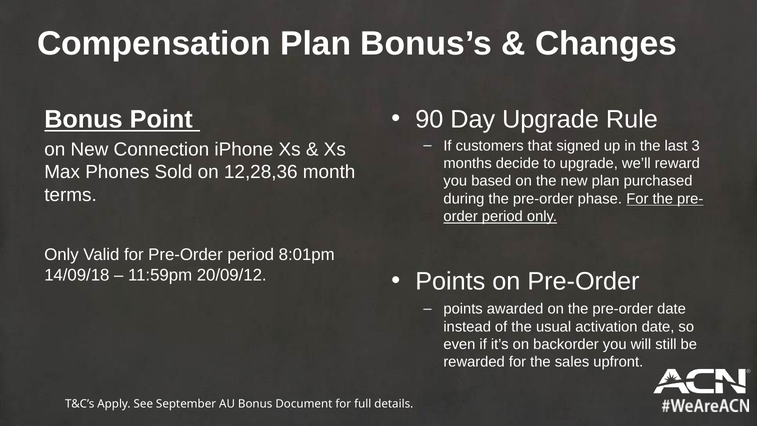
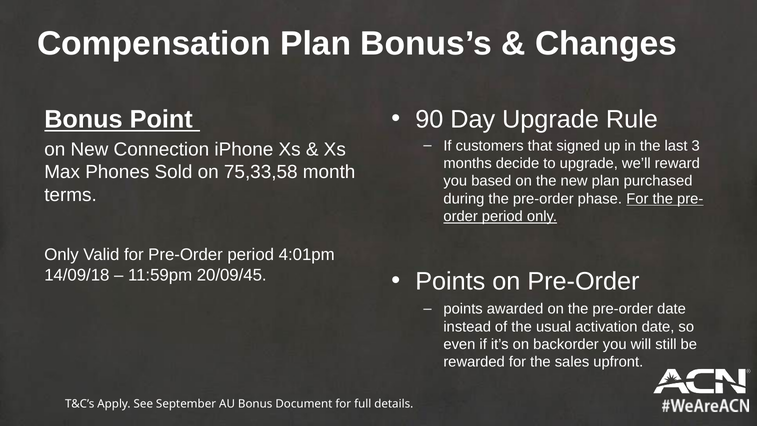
12,28,36: 12,28,36 -> 75,33,58
8:01pm: 8:01pm -> 4:01pm
20/09/12: 20/09/12 -> 20/09/45
